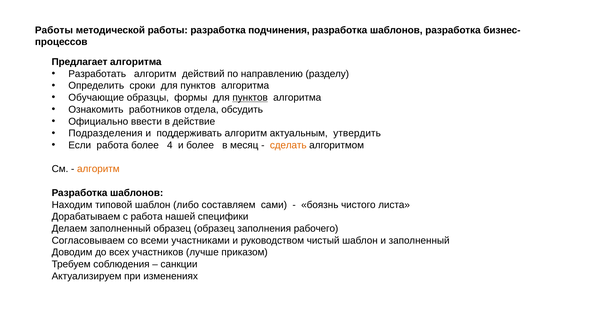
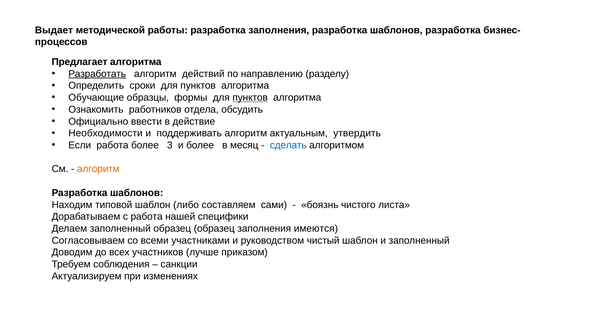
Работы at (54, 30): Работы -> Выдает
разработка подчинения: подчинения -> заполнения
Разработать underline: none -> present
Подразделения: Подразделения -> Необходимости
4: 4 -> 3
сделать colour: orange -> blue
рабочего: рабочего -> имеются
